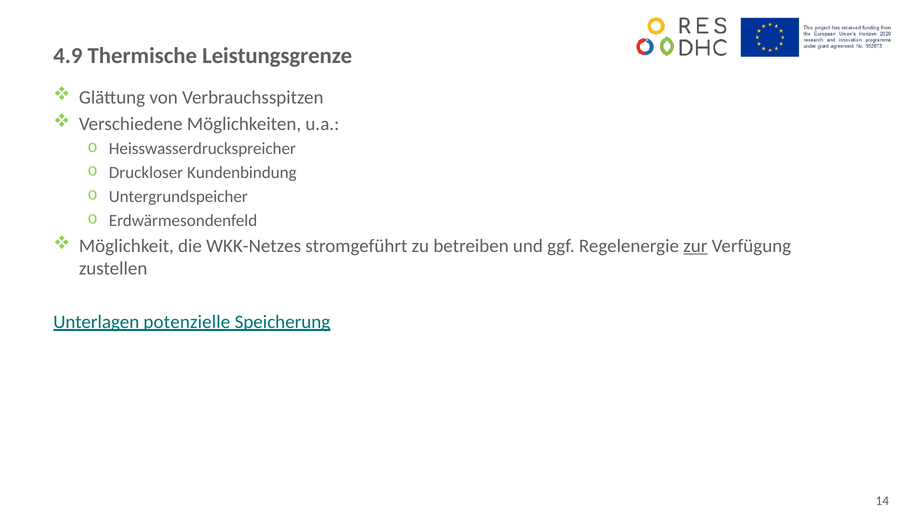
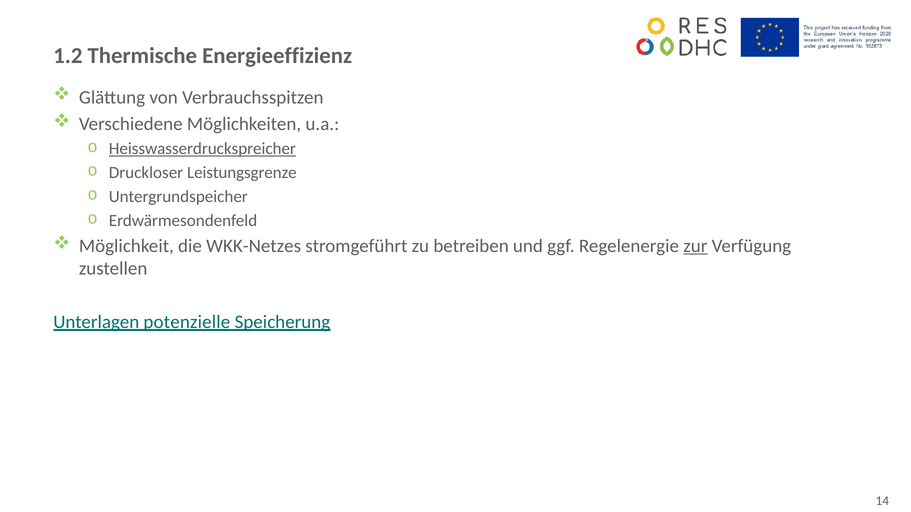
4.9: 4.9 -> 1.2
Leistungsgrenze: Leistungsgrenze -> Energieeffizienz
Heisswasserdruckspreicher underline: none -> present
Kundenbindung: Kundenbindung -> Leistungsgrenze
